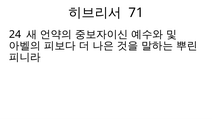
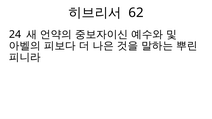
71: 71 -> 62
